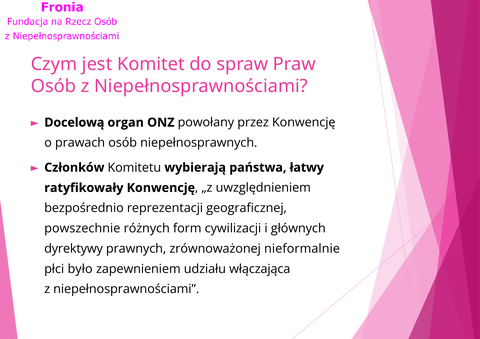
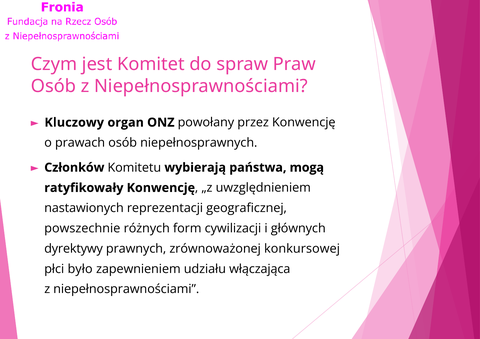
Docelową: Docelową -> Kluczowy
łatwy: łatwy -> mogą
bezpośrednio: bezpośrednio -> nastawionych
nieformalnie: nieformalnie -> konkursowej
